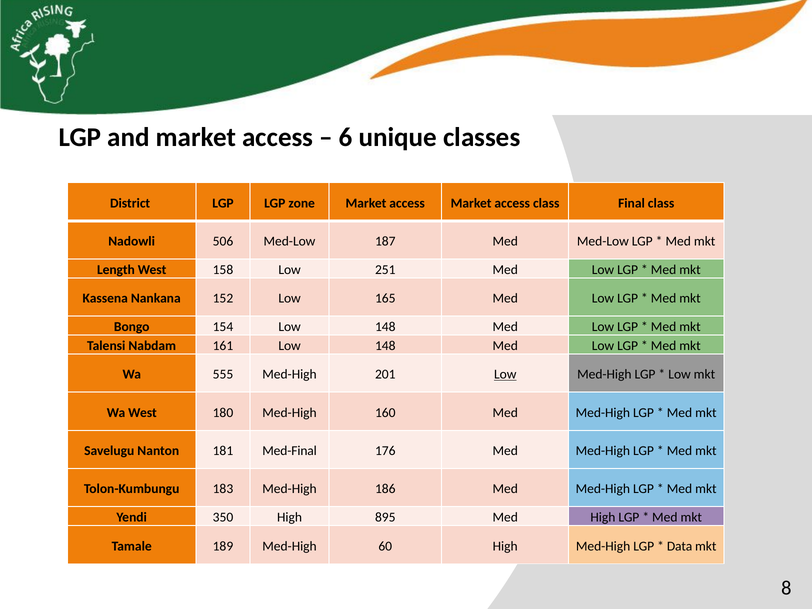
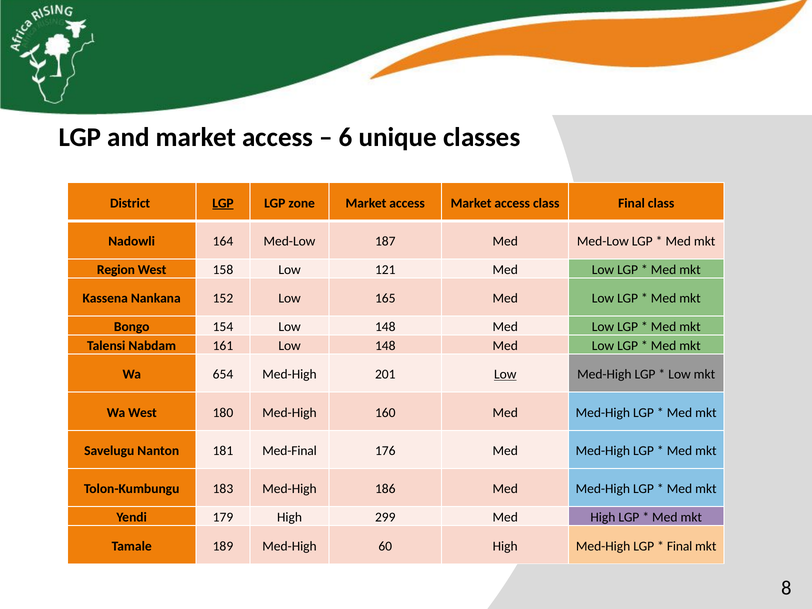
LGP at (223, 203) underline: none -> present
506: 506 -> 164
Length: Length -> Region
251: 251 -> 121
555: 555 -> 654
350: 350 -> 179
895: 895 -> 299
Data at (680, 546): Data -> Final
